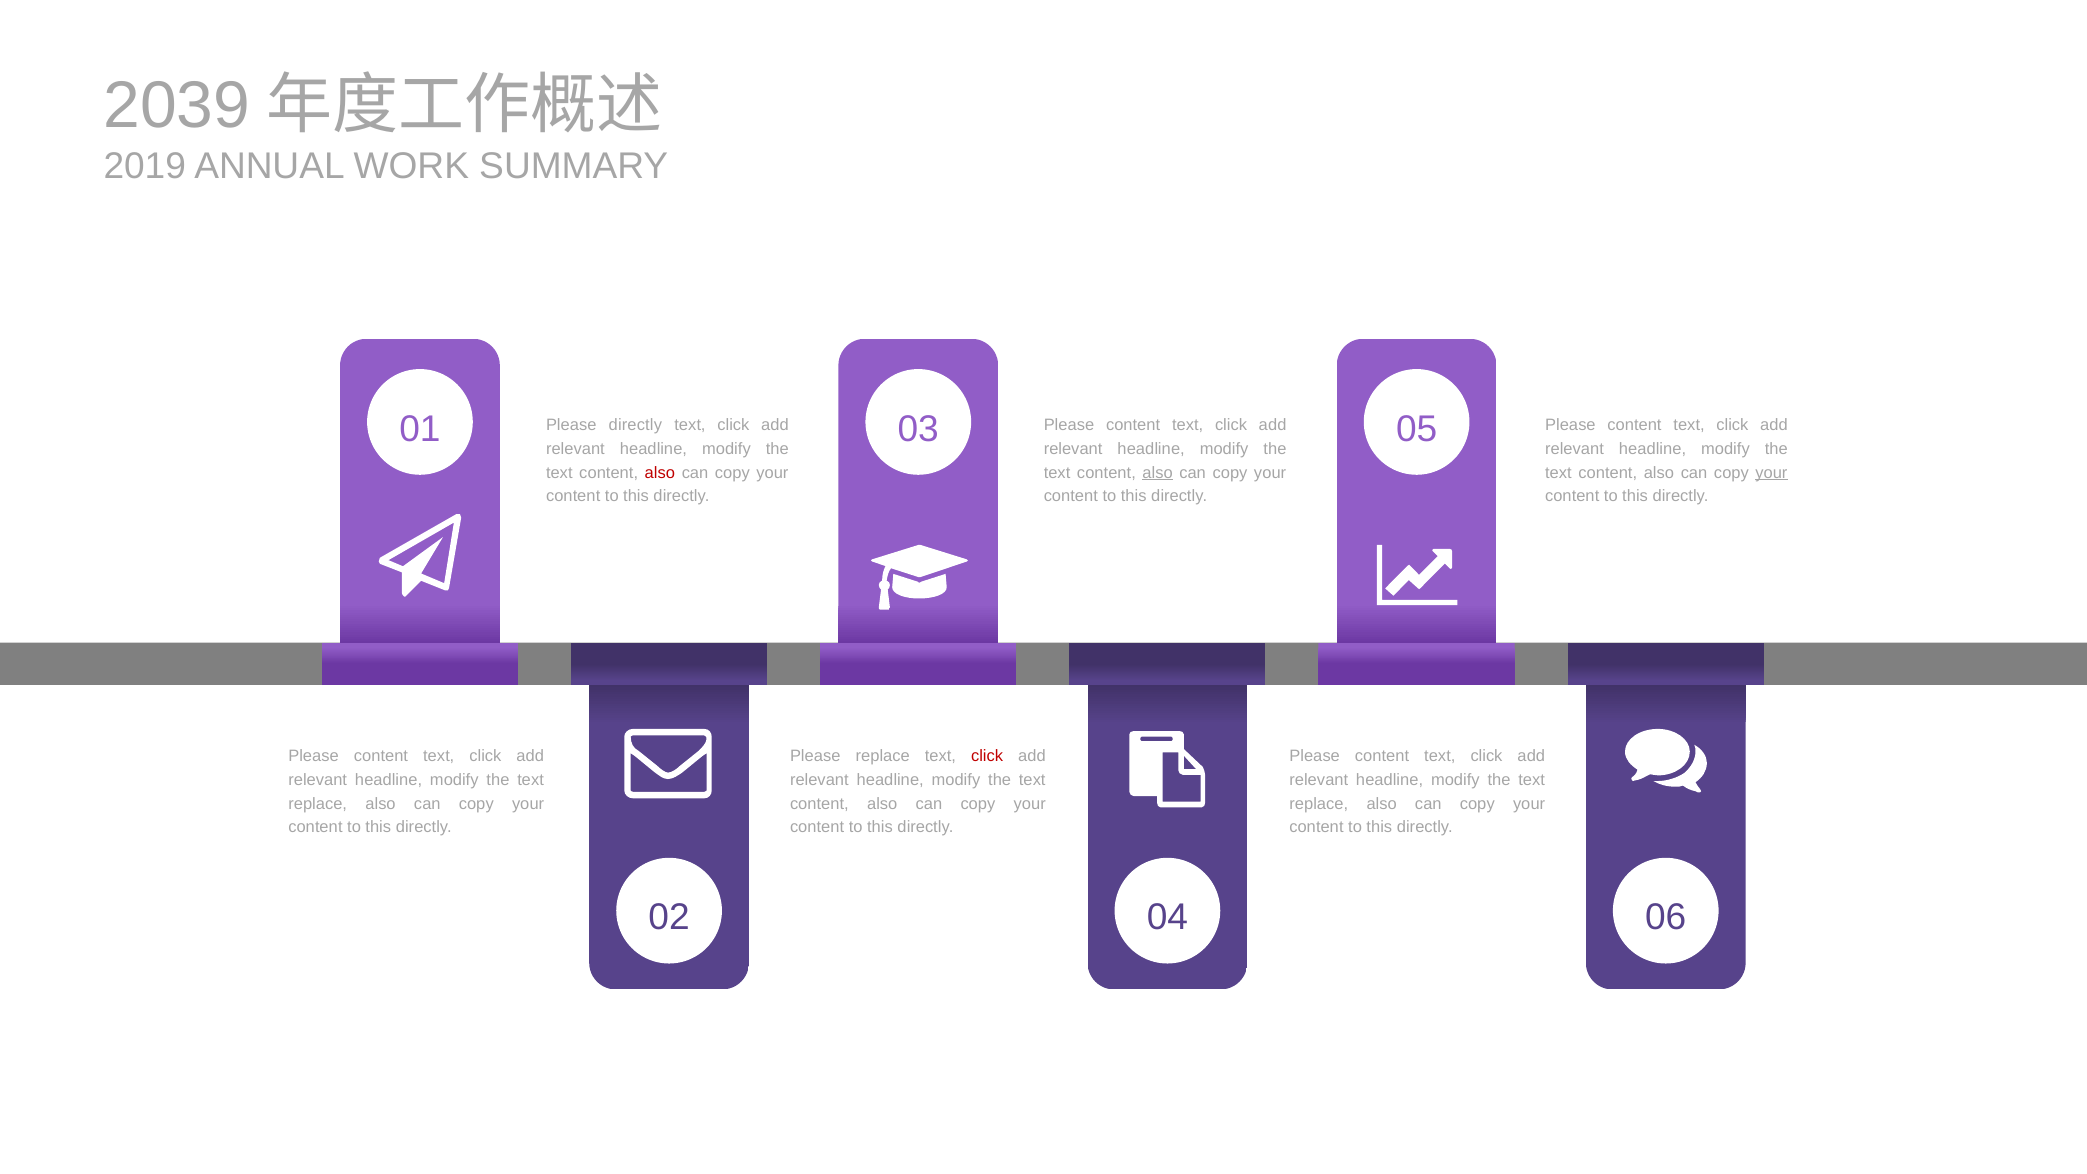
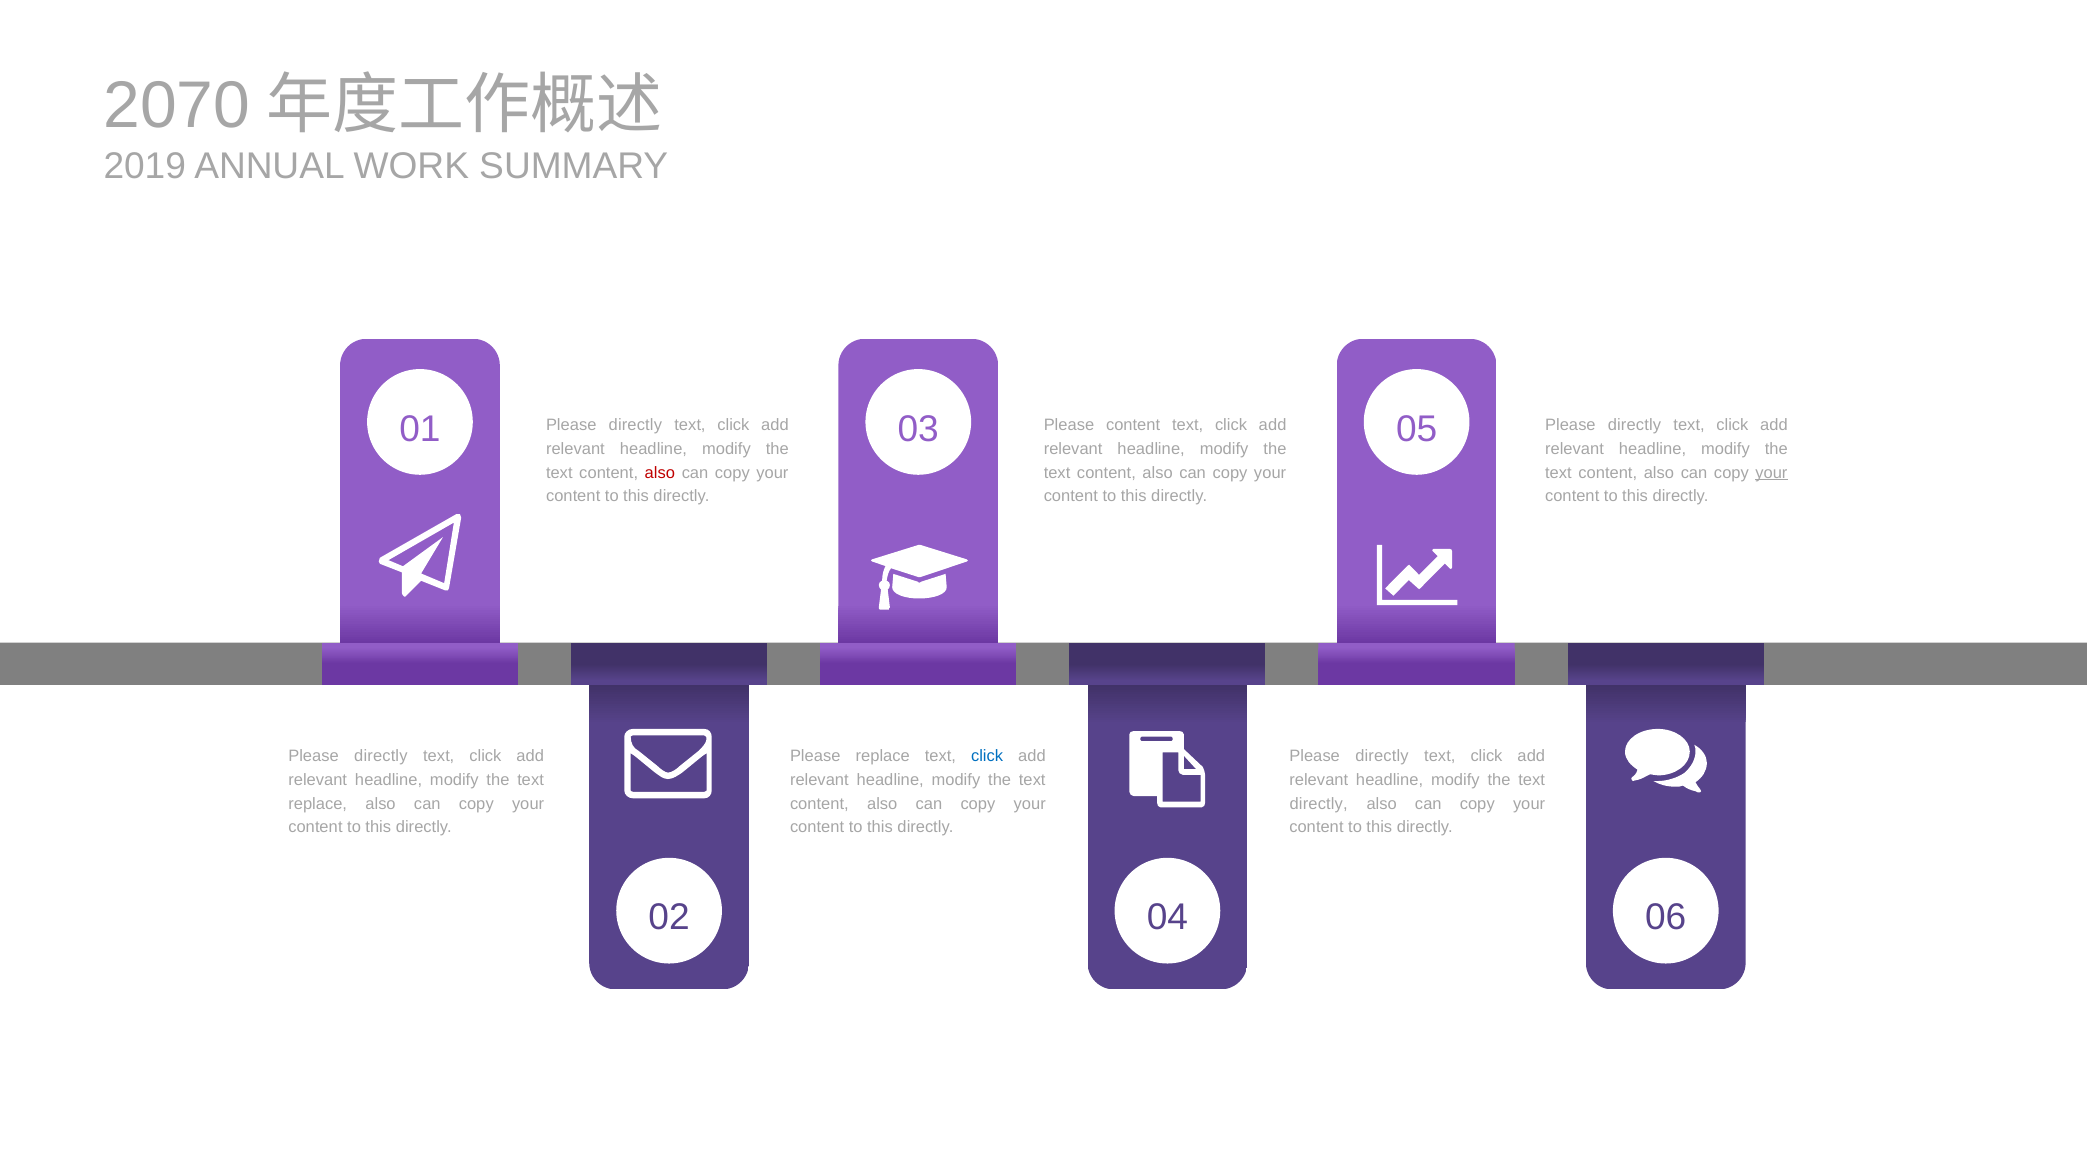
2039: 2039 -> 2070
content at (1634, 425): content -> directly
also at (1158, 473) underline: present -> none
content at (381, 756): content -> directly
click at (987, 756) colour: red -> blue
content at (1382, 756): content -> directly
replace at (1319, 804): replace -> directly
